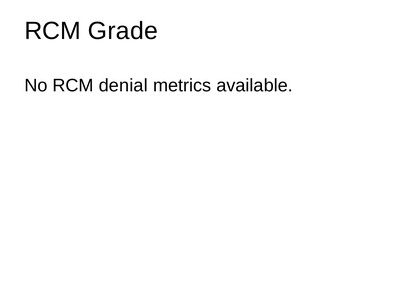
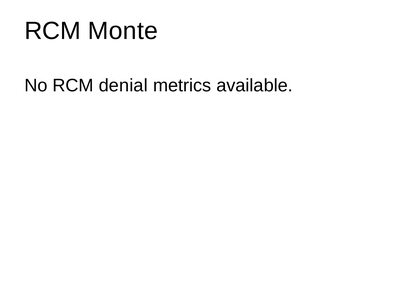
Grade: Grade -> Monte
